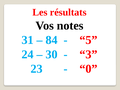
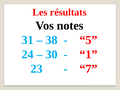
84: 84 -> 38
3: 3 -> 1
0: 0 -> 7
